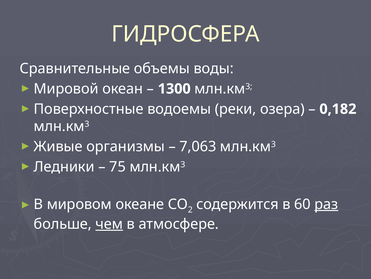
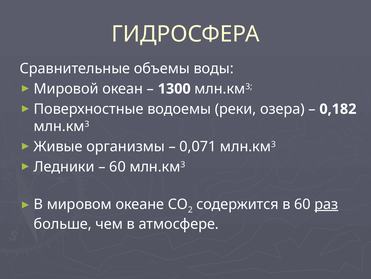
7,063: 7,063 -> 0,071
75 at (118, 166): 75 -> 60
чем underline: present -> none
